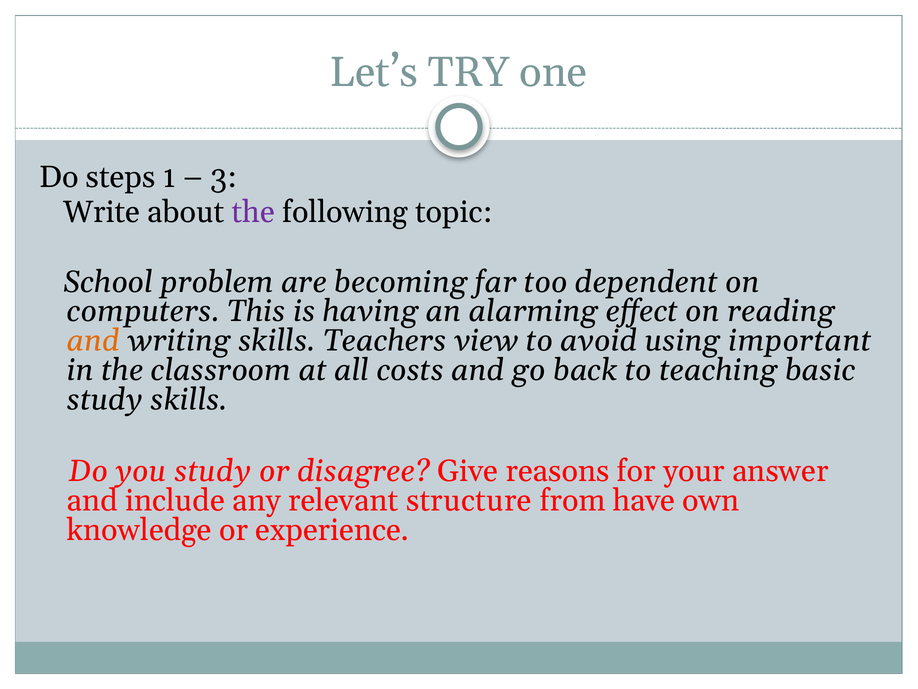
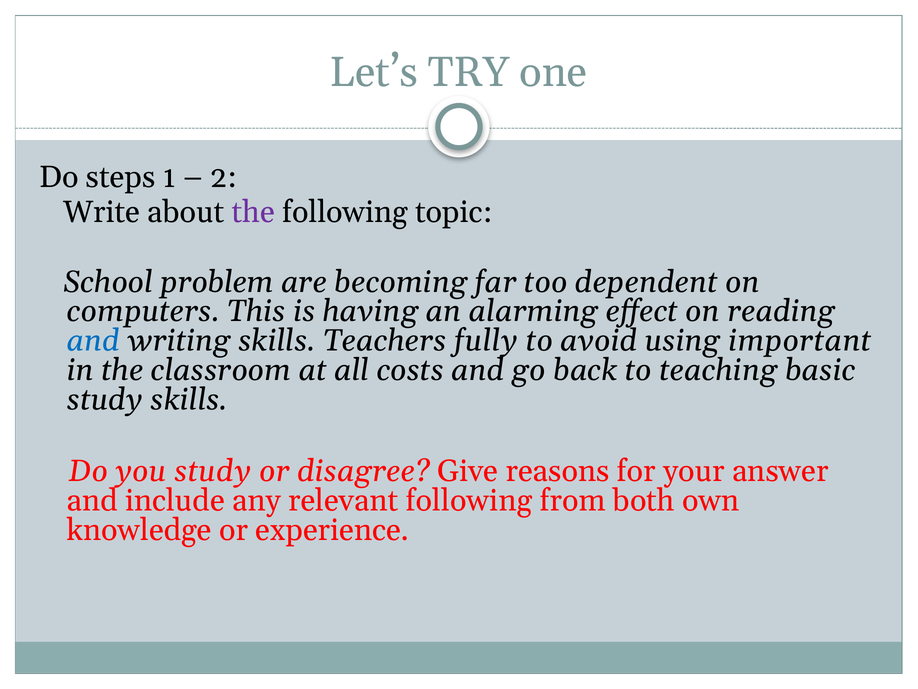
3: 3 -> 2
and at (93, 341) colour: orange -> blue
view: view -> fully
relevant structure: structure -> following
have: have -> both
